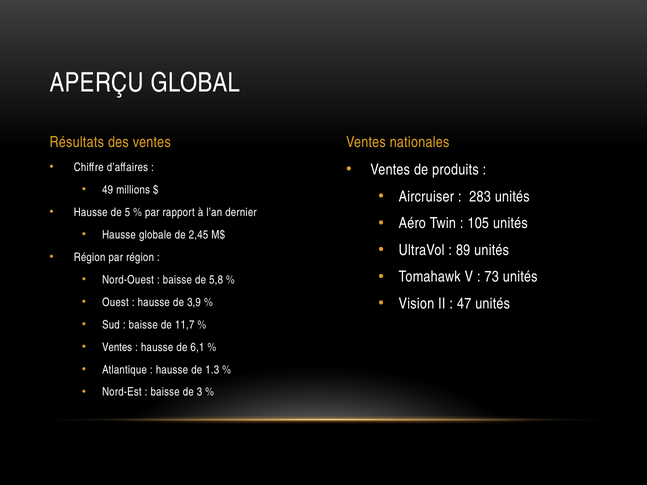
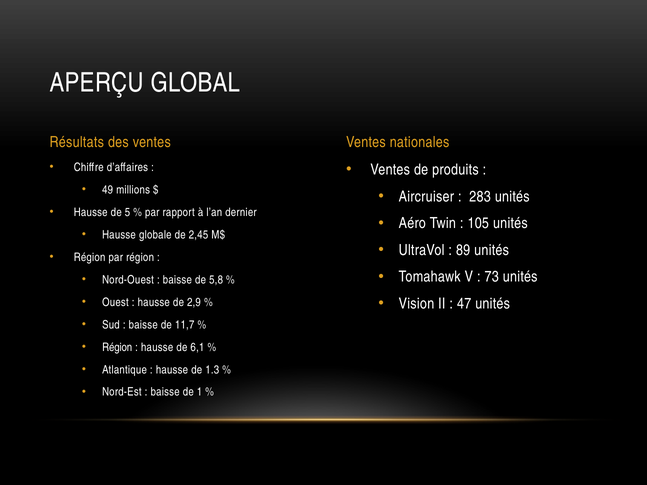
3,9: 3,9 -> 2,9
Ventes at (117, 347): Ventes -> Région
3: 3 -> 1
